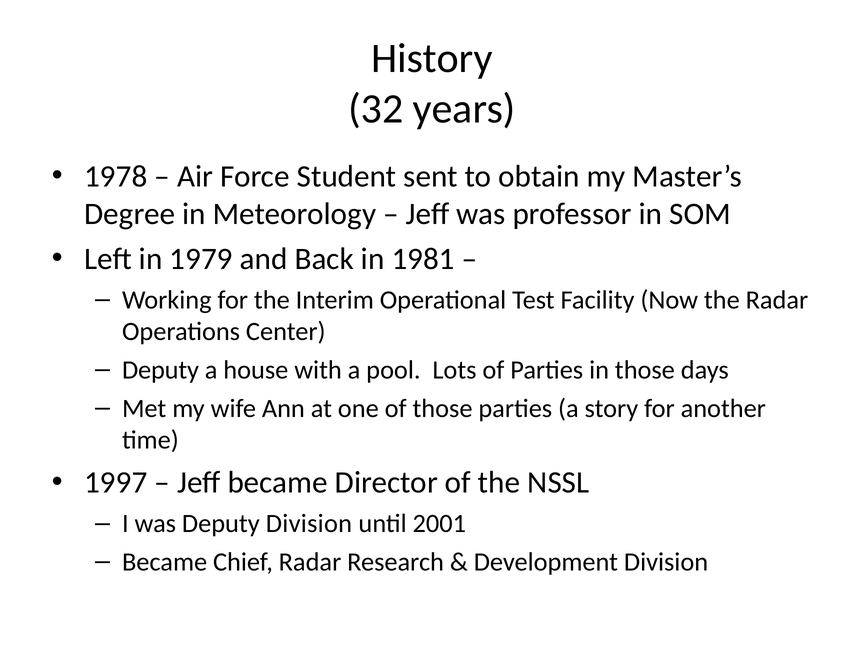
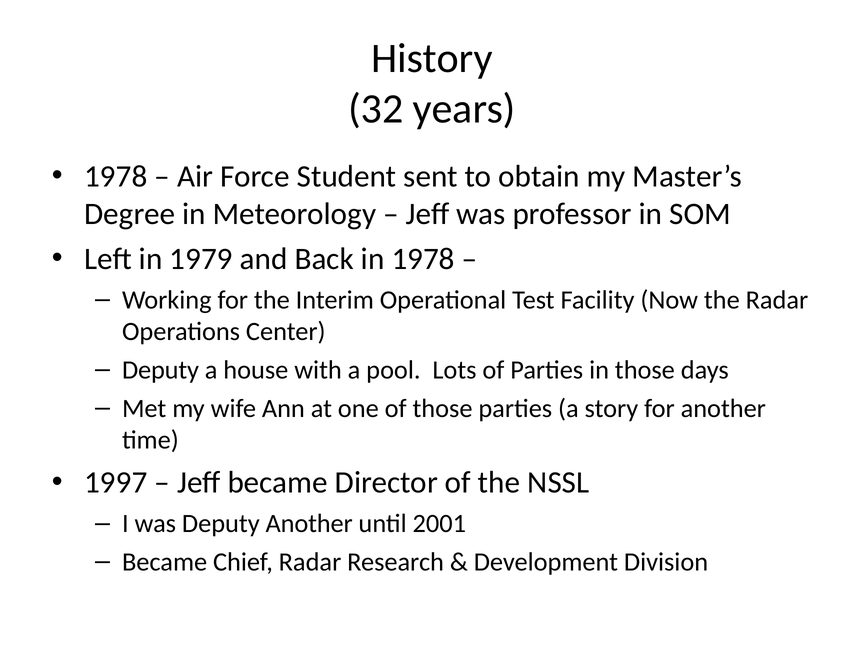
in 1981: 1981 -> 1978
Deputy Division: Division -> Another
